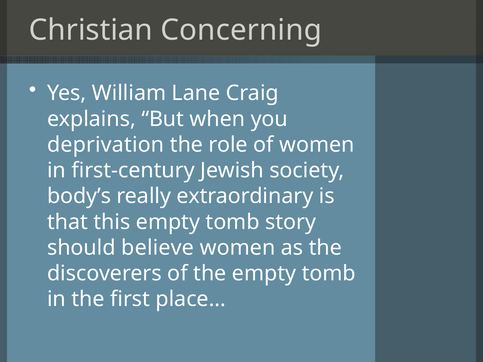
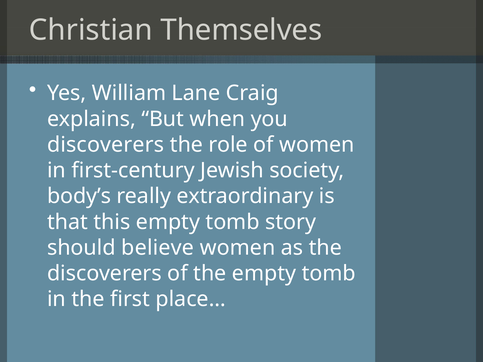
Concerning: Concerning -> Themselves
deprivation at (106, 145): deprivation -> discoverers
